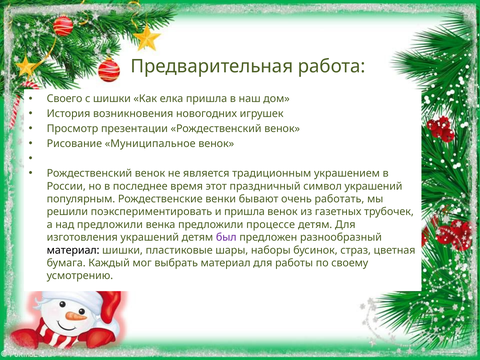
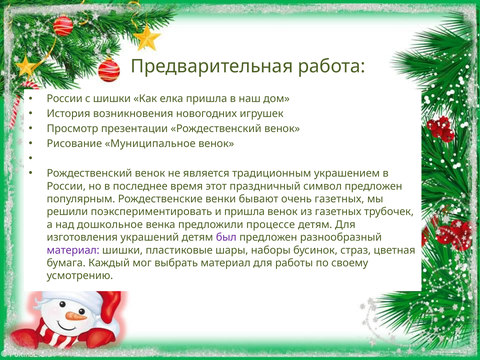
Своего at (65, 99): Своего -> России
символ украшений: украшений -> предложен
очень работать: работать -> газетных
над предложили: предложили -> дошкольное
материал at (73, 250) colour: black -> purple
